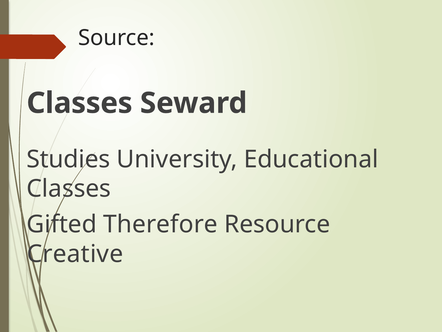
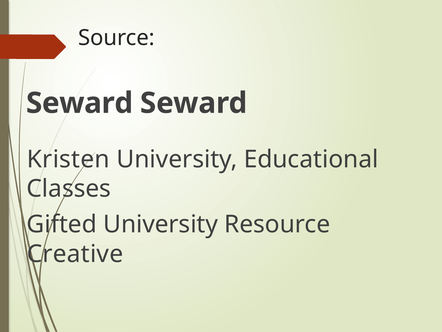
Classes at (80, 103): Classes -> Seward
Studies: Studies -> Kristen
Gifted Therefore: Therefore -> University
